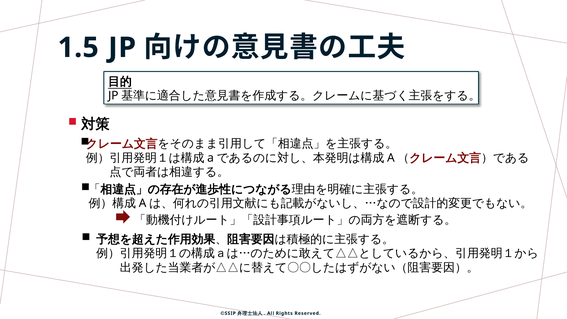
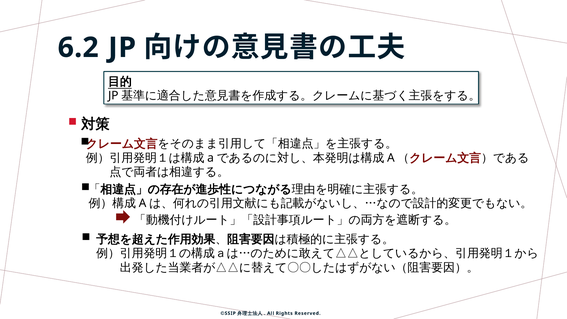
1.5: 1.5 -> 6.2
